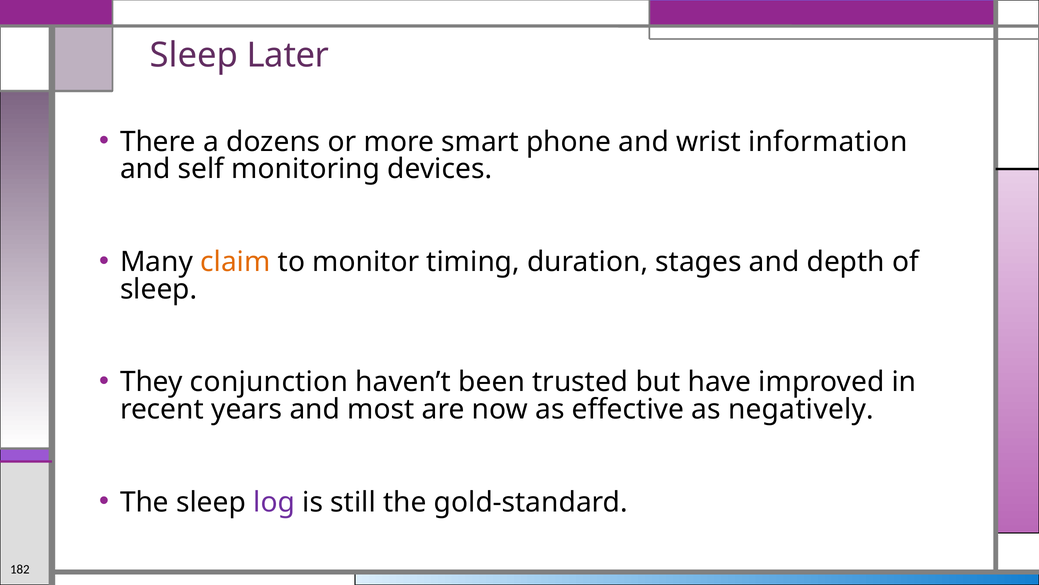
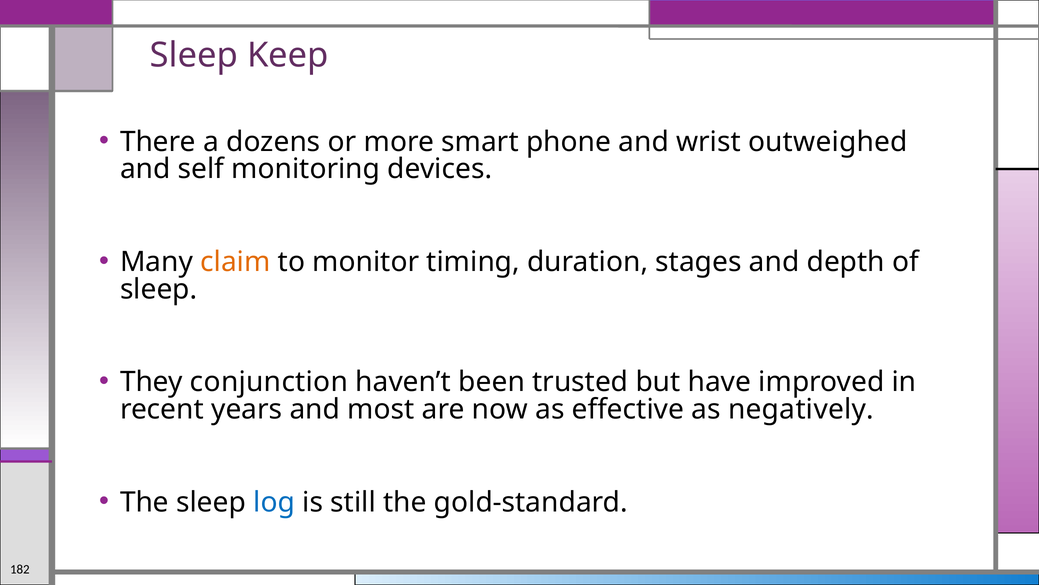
Later: Later -> Keep
information: information -> outweighed
log colour: purple -> blue
